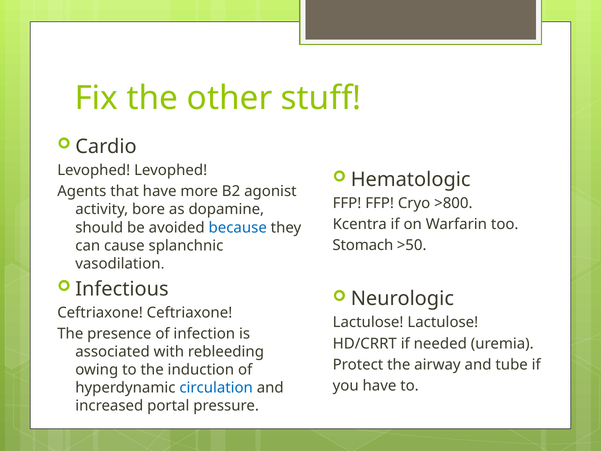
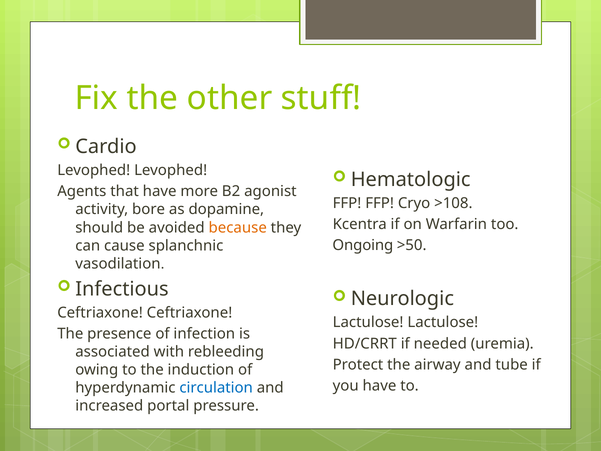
>800: >800 -> >108
because colour: blue -> orange
Stomach: Stomach -> Ongoing
